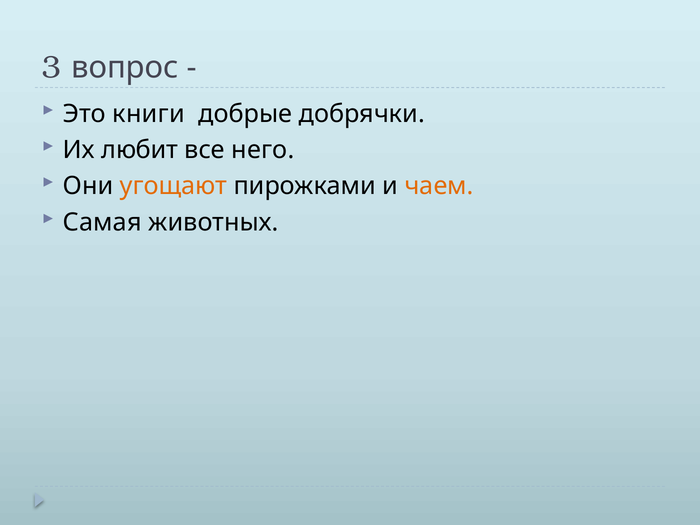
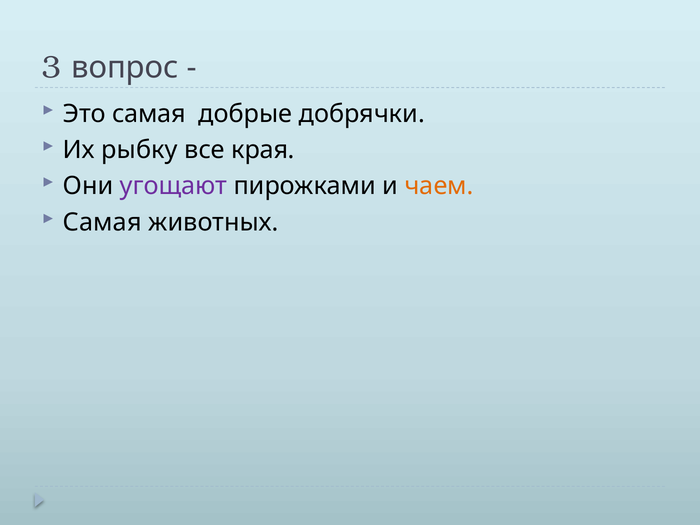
Это книги: книги -> самая
любит: любит -> рыбку
него: него -> края
угощают colour: orange -> purple
